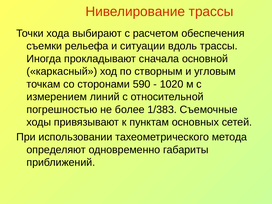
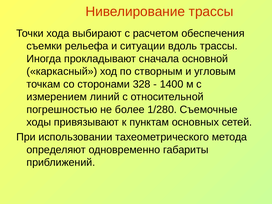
590: 590 -> 328
1020: 1020 -> 1400
1/383: 1/383 -> 1/280
